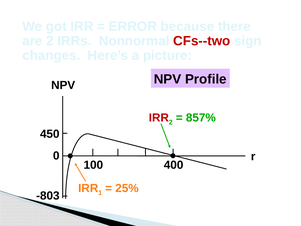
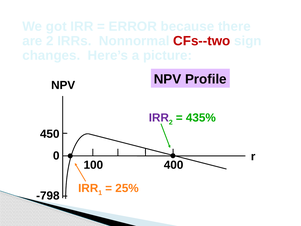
IRR at (159, 118) colour: red -> purple
857%: 857% -> 435%
-803: -803 -> -798
